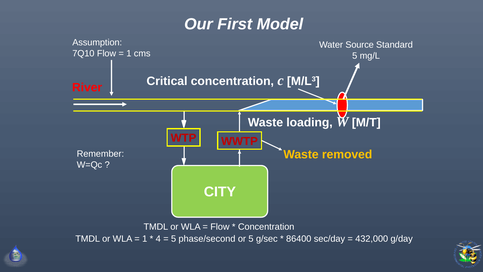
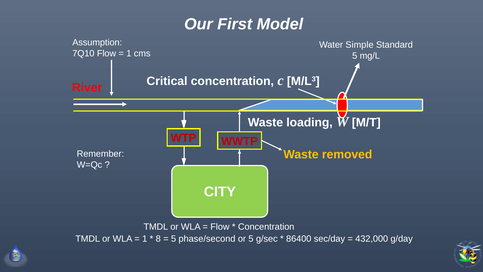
Source: Source -> Simple
4: 4 -> 8
